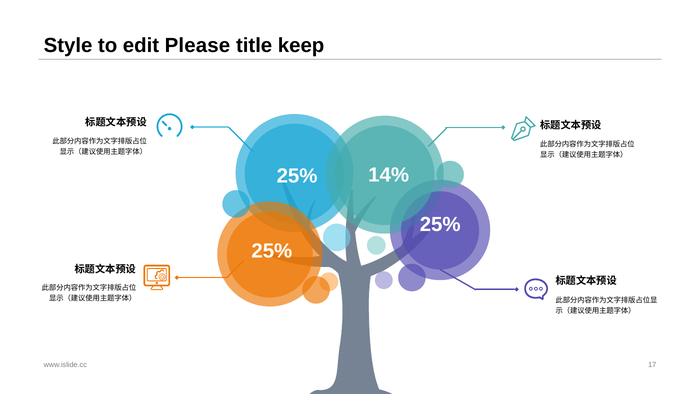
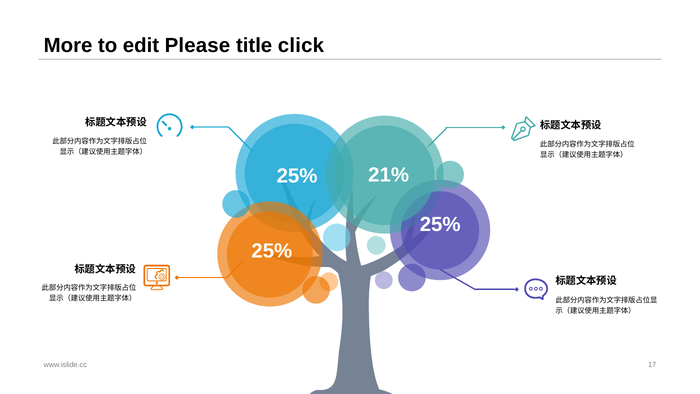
Style: Style -> More
keep: keep -> click
14%: 14% -> 21%
